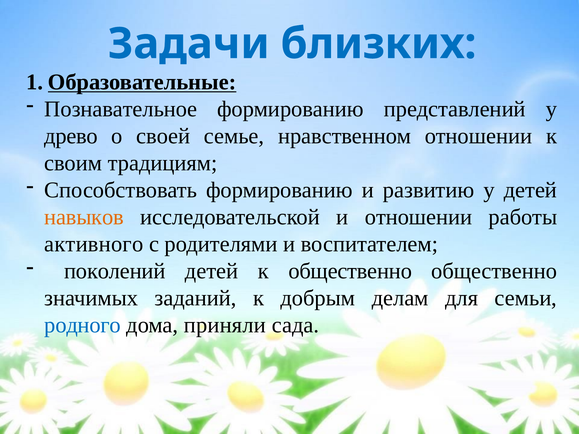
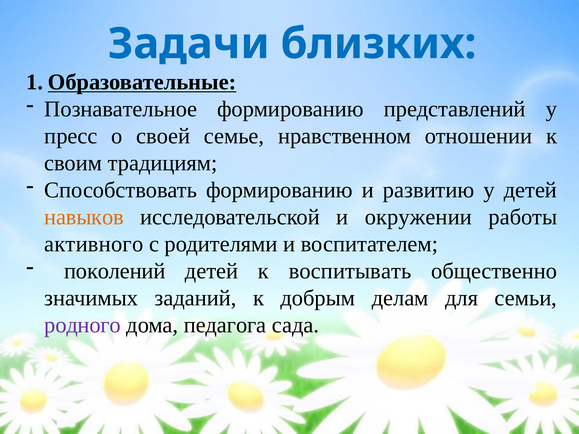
древо: древо -> пресс
и отношении: отношении -> окружении
к общественно: общественно -> воспитывать
родного colour: blue -> purple
приняли: приняли -> педагога
